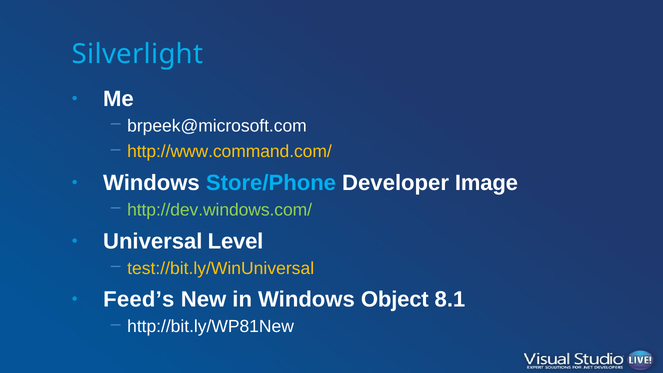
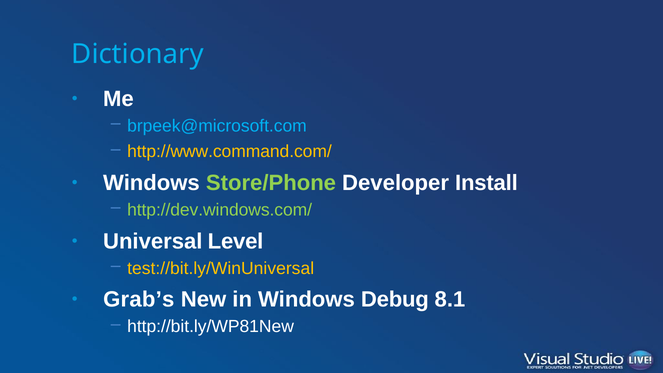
Silverlight: Silverlight -> Dictionary
brpeek@microsoft.com colour: white -> light blue
Store/Phone colour: light blue -> light green
Image: Image -> Install
Feed’s: Feed’s -> Grab’s
Object: Object -> Debug
